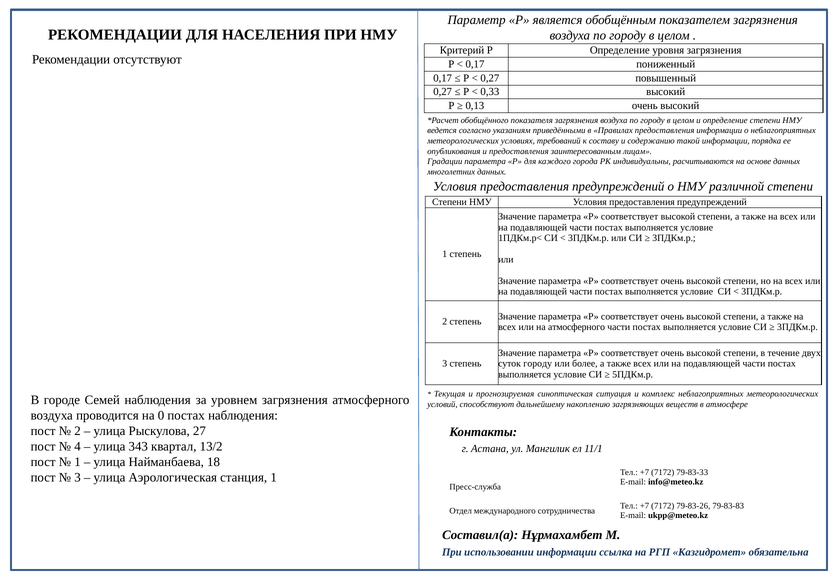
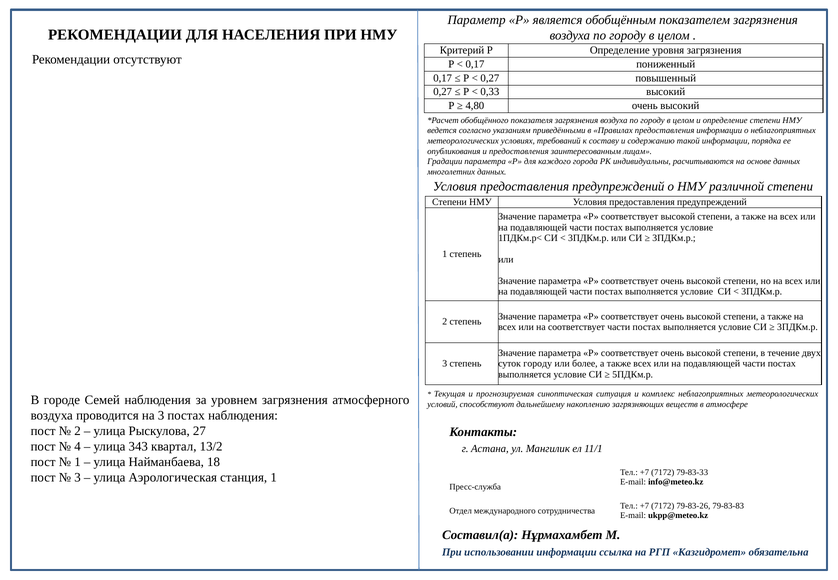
0,13: 0,13 -> 4,80
на атмосферного: атмосферного -> соответствует
на 0: 0 -> 3
